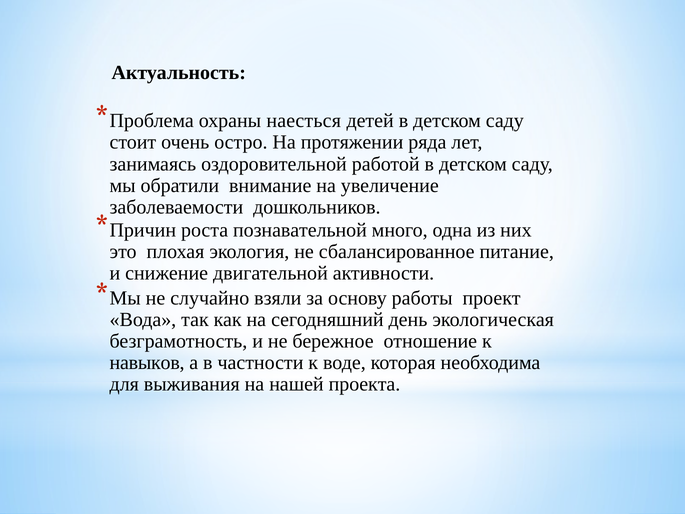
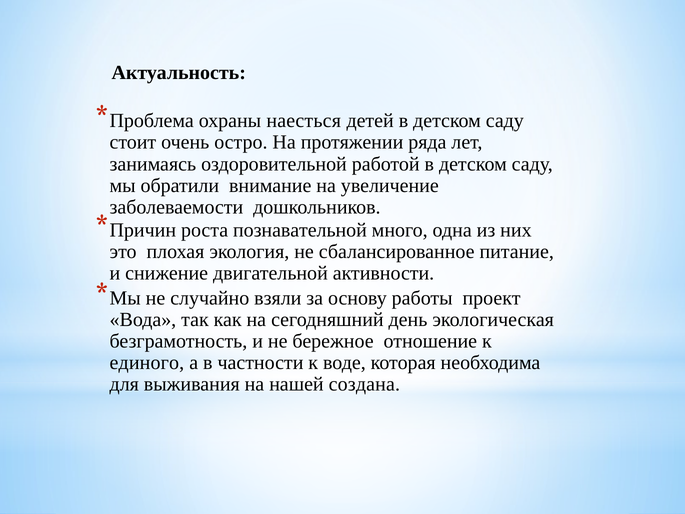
навыков: навыков -> единого
проекта: проекта -> создана
